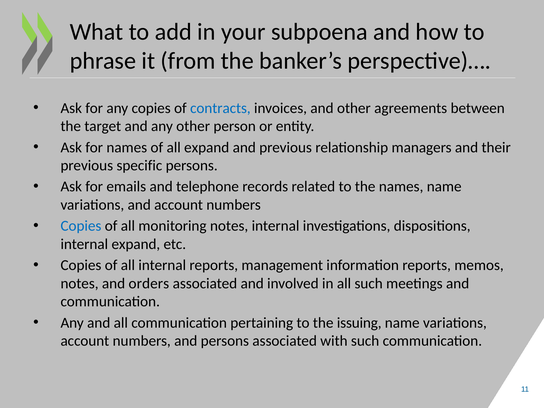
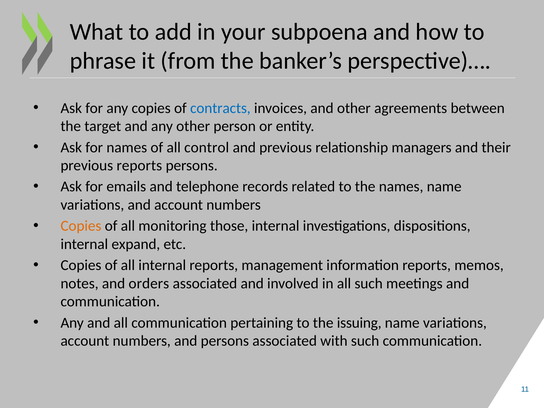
all expand: expand -> control
previous specific: specific -> reports
Copies at (81, 226) colour: blue -> orange
monitoring notes: notes -> those
